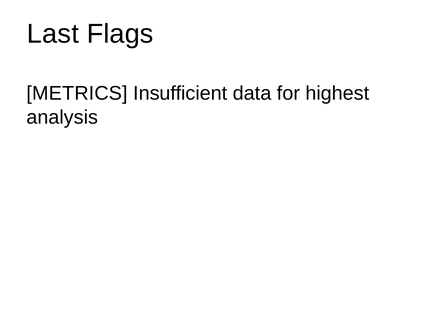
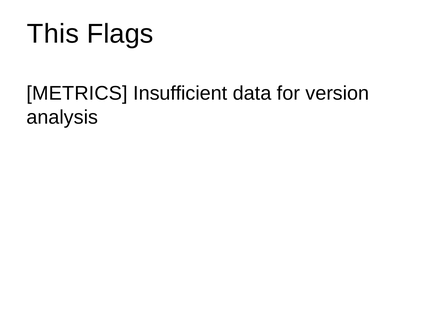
Last: Last -> This
highest: highest -> version
